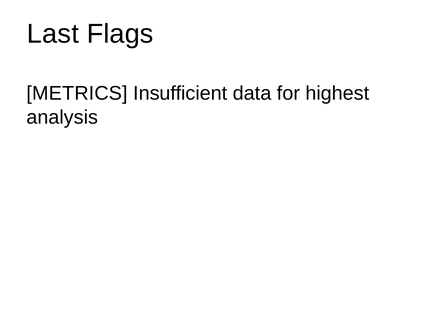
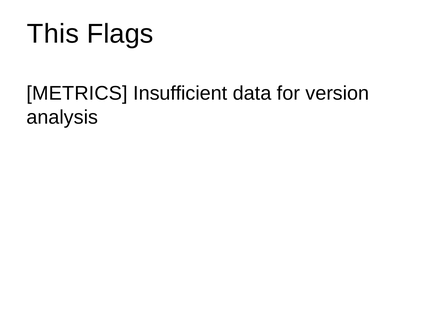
Last: Last -> This
highest: highest -> version
